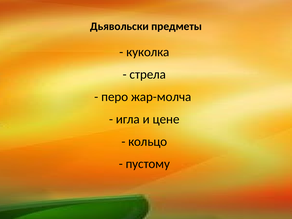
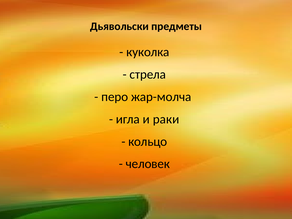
цене: цене -> раки
пустому: пустому -> человек
